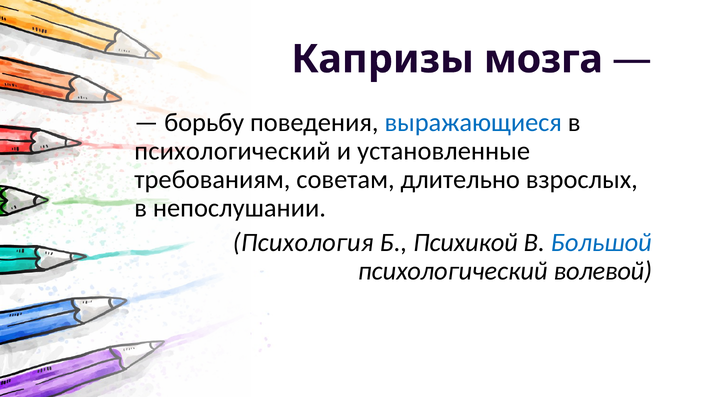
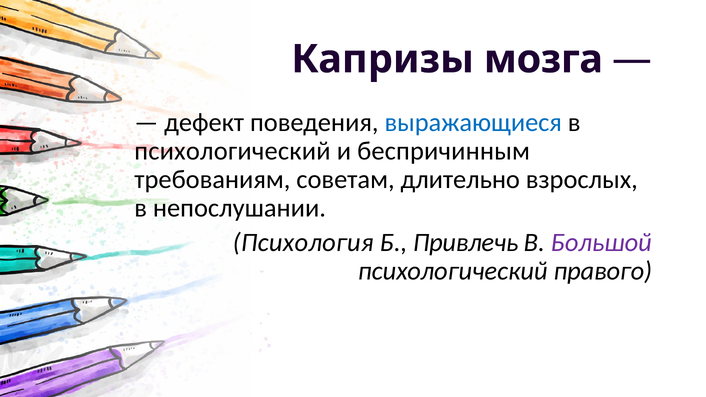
борьбу: борьбу -> дефект
установленные: установленные -> беспричинным
Психикой: Психикой -> Привлечь
Большой colour: blue -> purple
волевой: волевой -> правого
